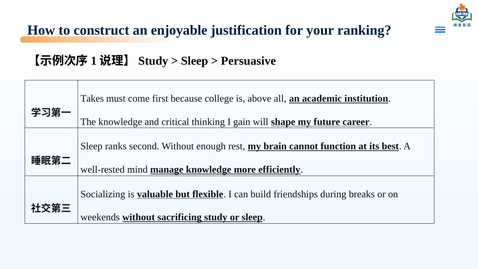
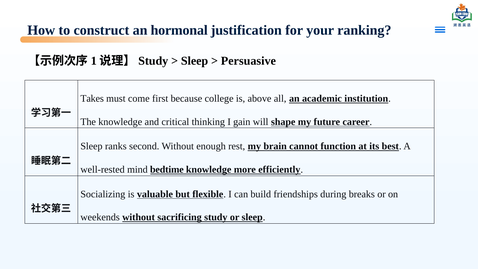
enjoyable: enjoyable -> hormonal
manage: manage -> bedtime
